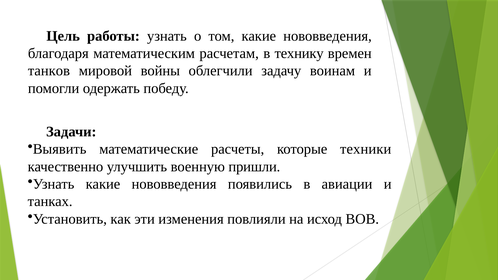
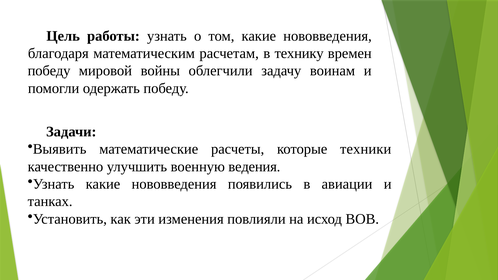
танков at (49, 71): танков -> победу
пришли: пришли -> ведения
